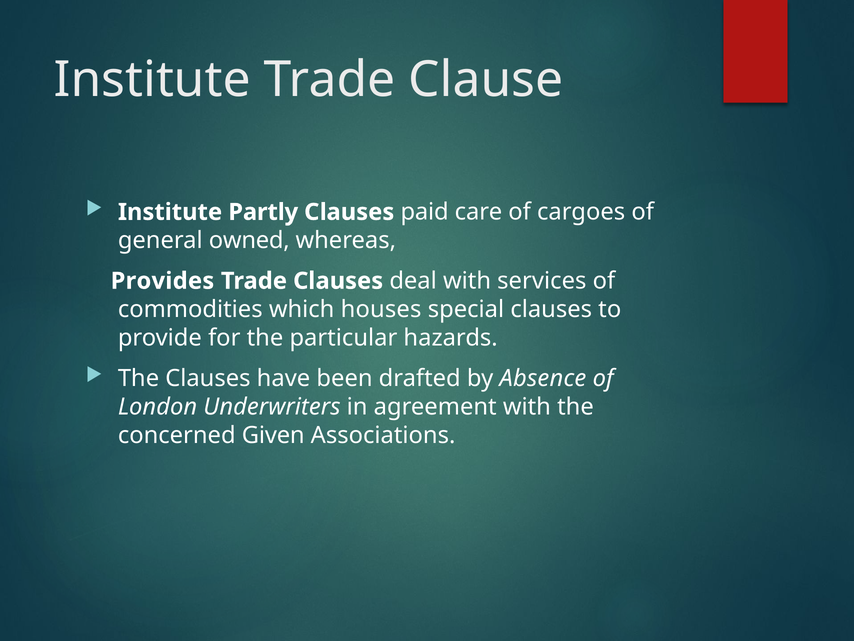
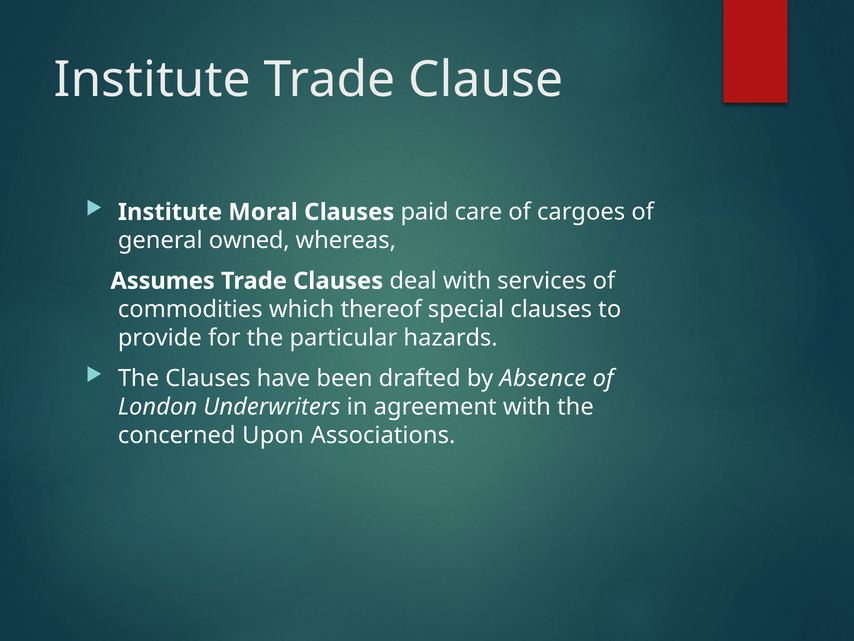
Partly: Partly -> Moral
Provides: Provides -> Assumes
houses: houses -> thereof
Given: Given -> Upon
